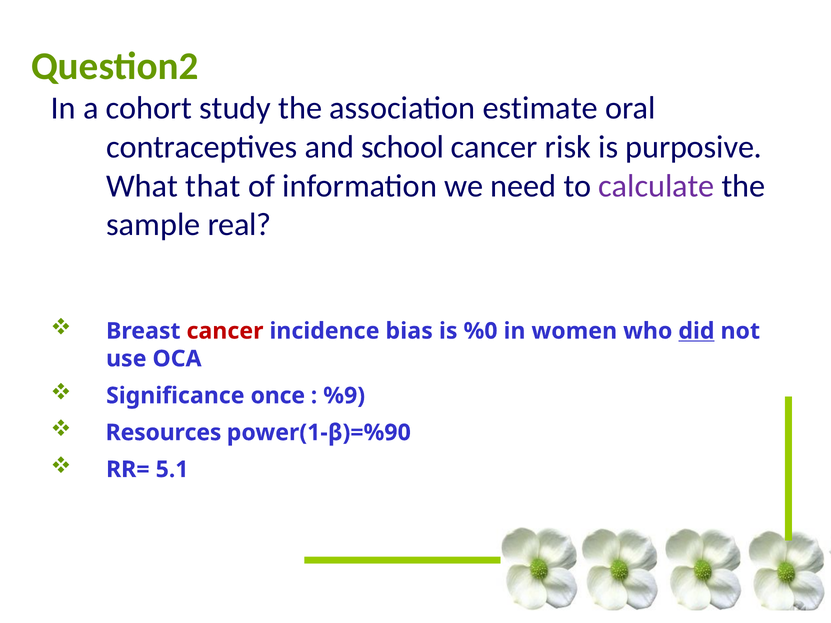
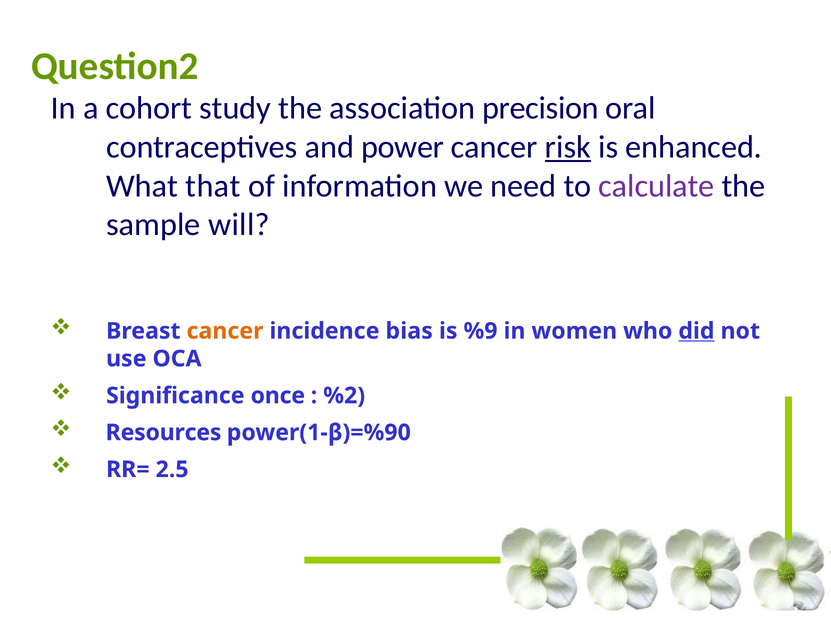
estimate: estimate -> precision
school: school -> power
risk underline: none -> present
purposive: purposive -> enhanced
real: real -> will
cancer at (225, 331) colour: red -> orange
%0: %0 -> %9
%9: %9 -> %2
5.1: 5.1 -> 2.5
